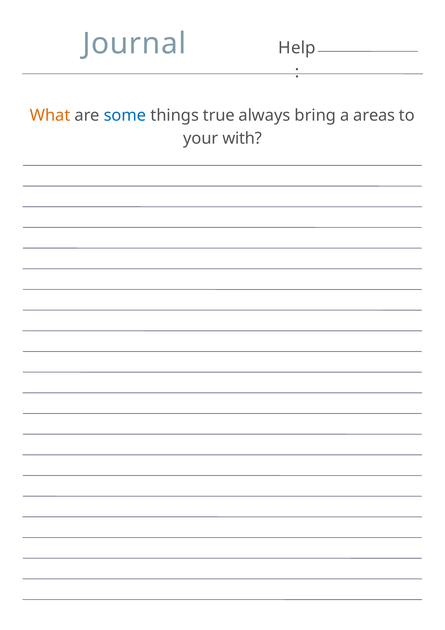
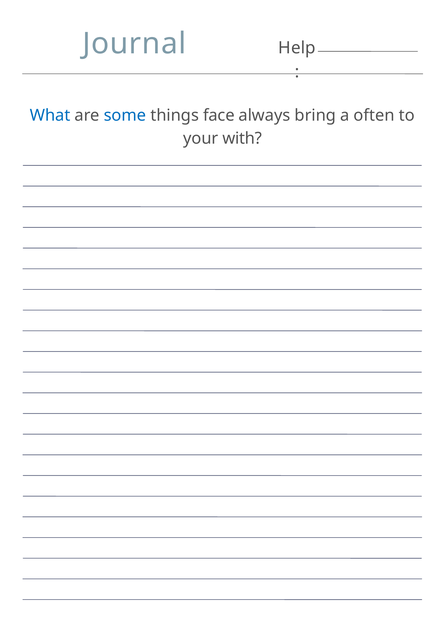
What colour: orange -> blue
true: true -> face
areas: areas -> often
